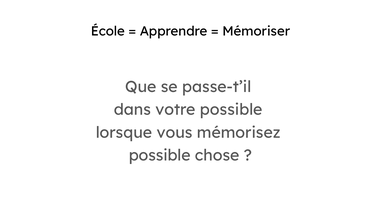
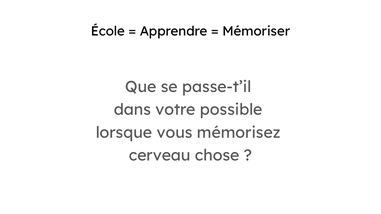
possible at (160, 156): possible -> cerveau
